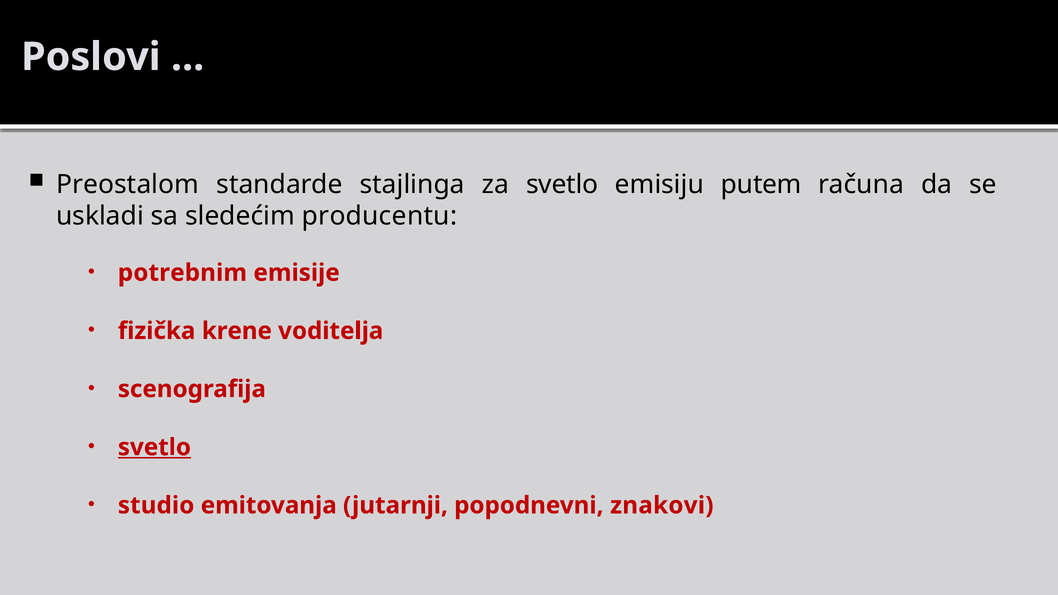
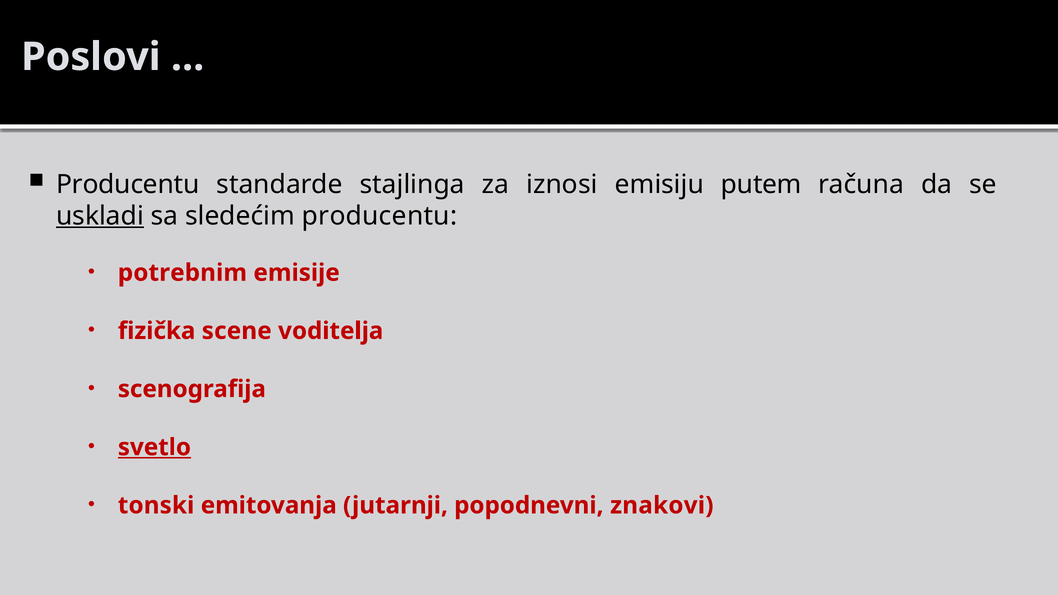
Preostalom at (128, 184): Preostalom -> Producentu
za svetlo: svetlo -> iznosi
uskladi underline: none -> present
krene: krene -> scene
studio: studio -> tonski
